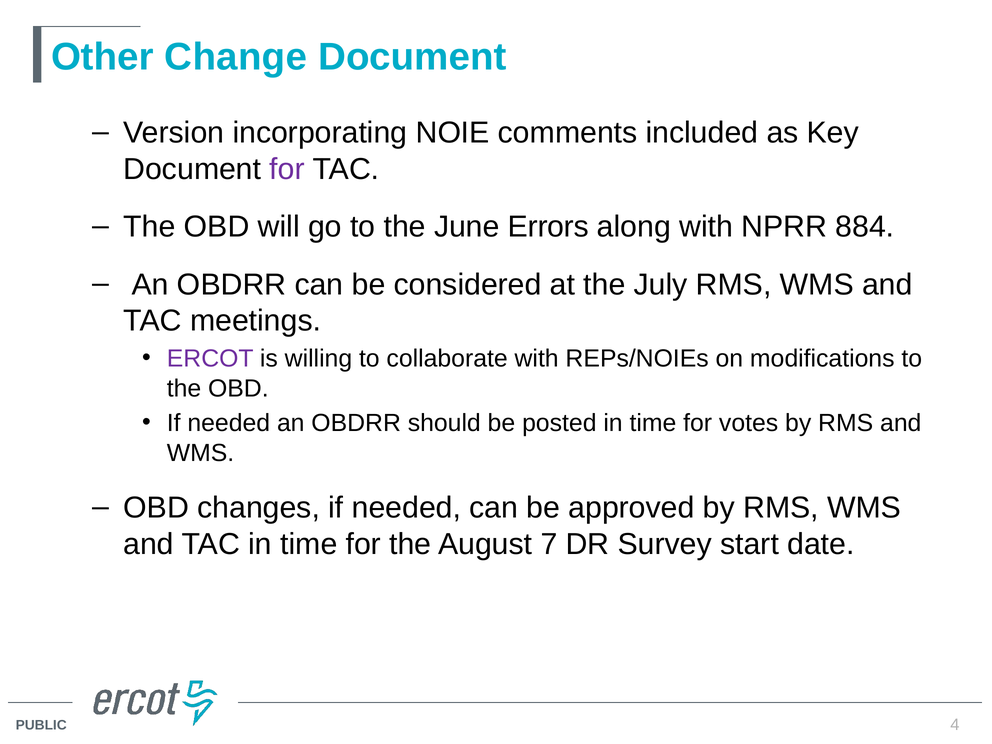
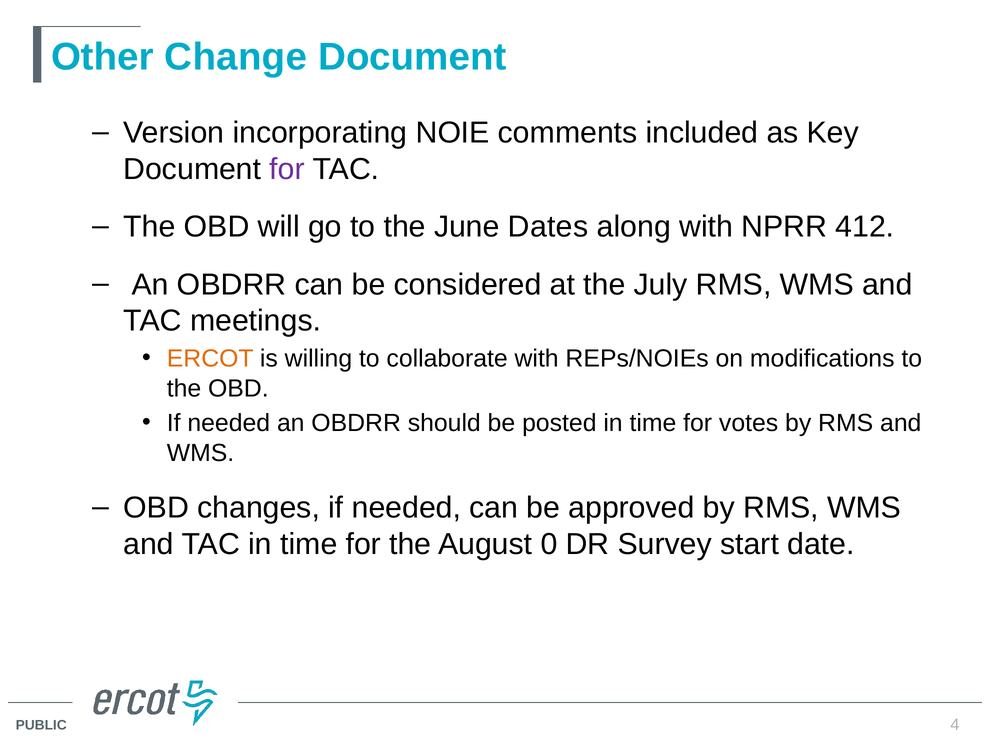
Errors: Errors -> Dates
884: 884 -> 412
ERCOT colour: purple -> orange
7: 7 -> 0
